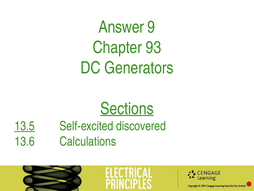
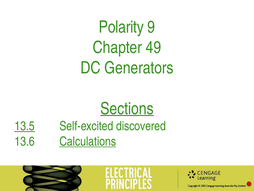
Answer: Answer -> Polarity
93: 93 -> 49
Calculations underline: none -> present
